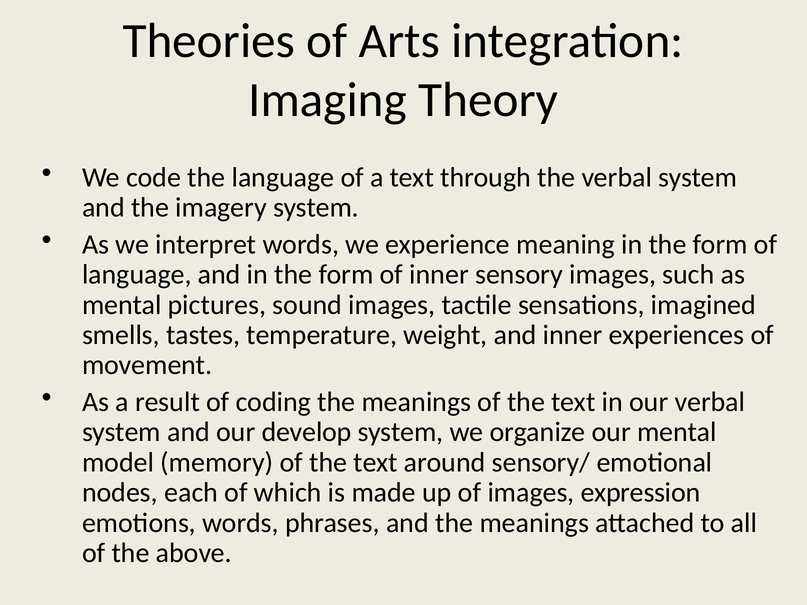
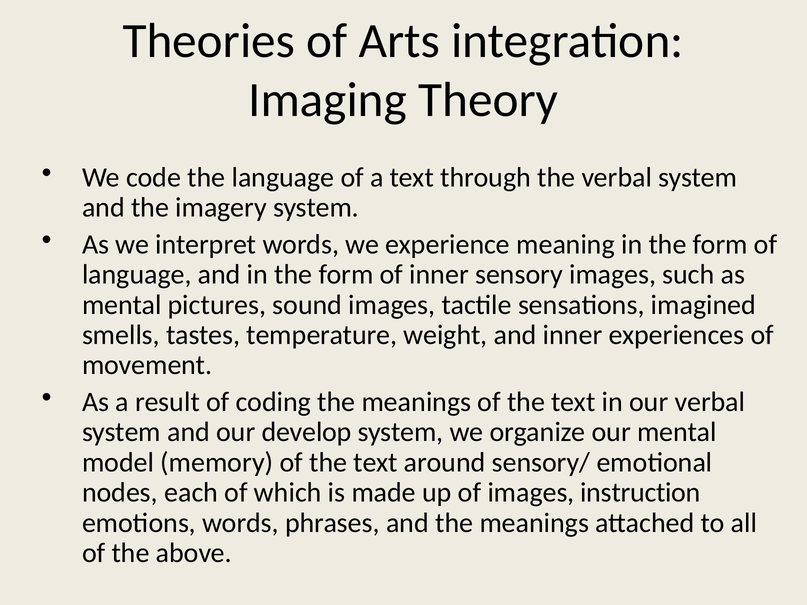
expression: expression -> instruction
